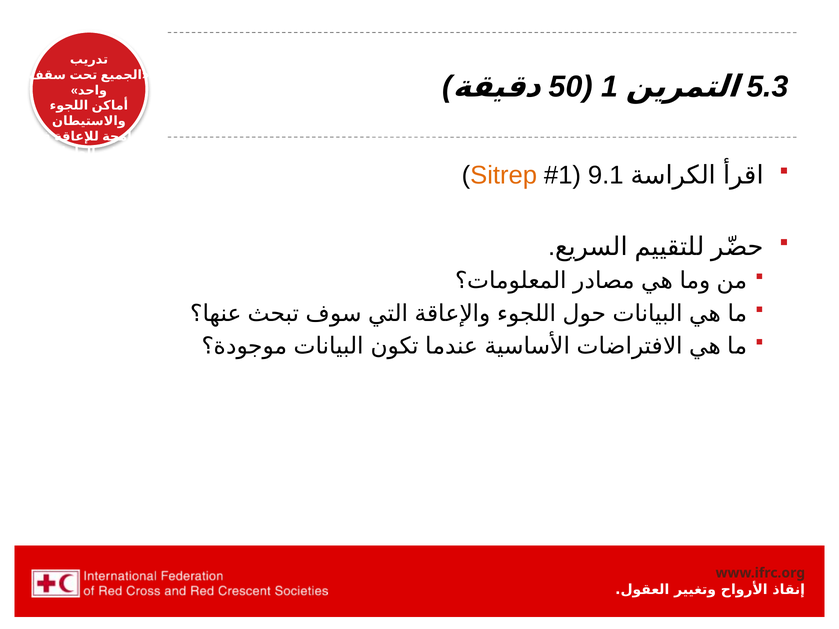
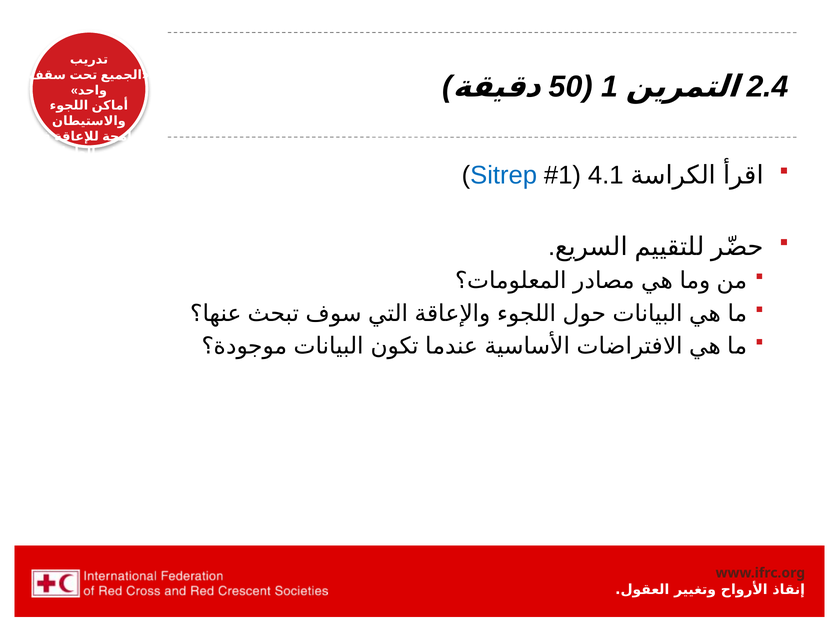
5.3: 5.3 -> 2.4
Sitrep colour: orange -> blue
9.1: 9.1 -> 4.1
